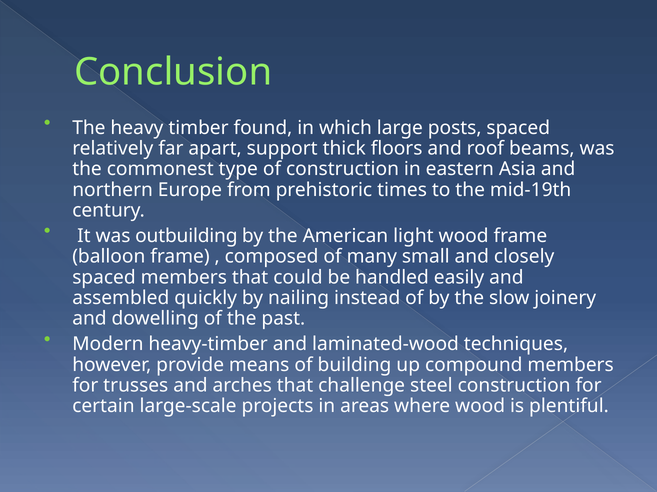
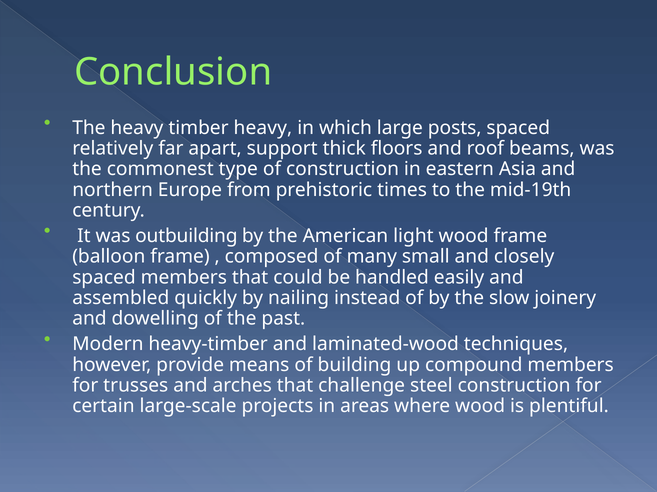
timber found: found -> heavy
